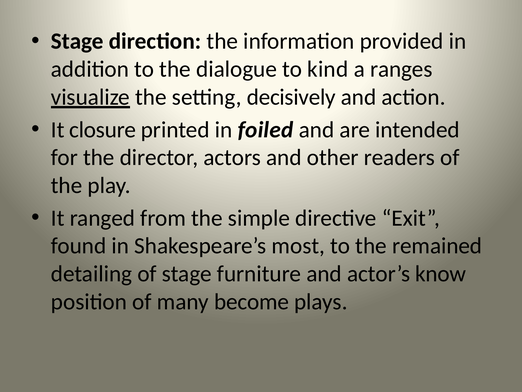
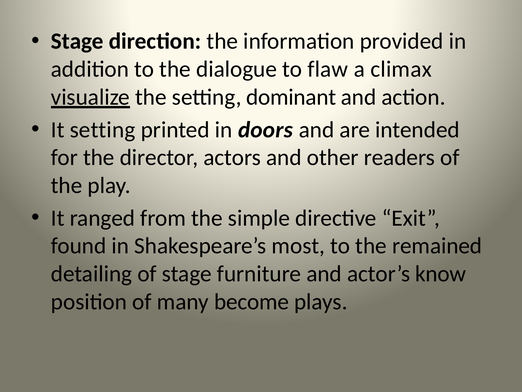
kind: kind -> flaw
ranges: ranges -> climax
decisively: decisively -> dominant
It closure: closure -> setting
foiled: foiled -> doors
